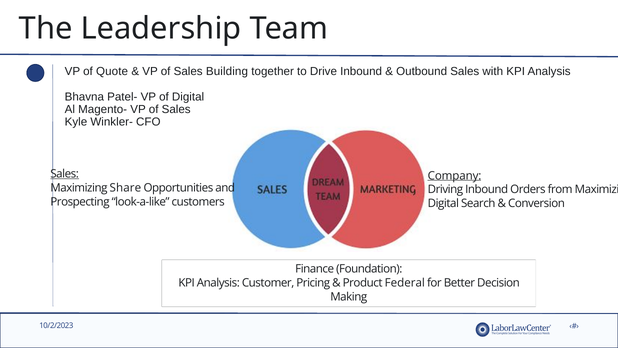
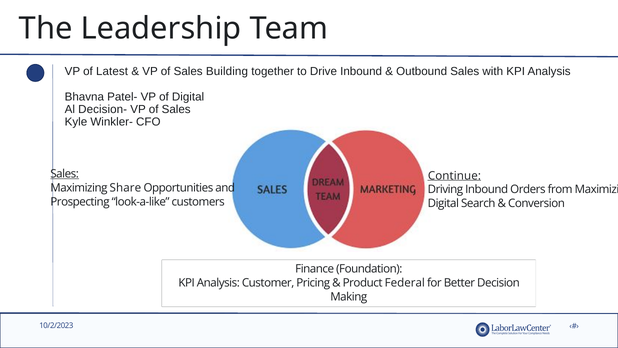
Quote: Quote -> Latest
Magento-: Magento- -> Decision-
Company: Company -> Continue
